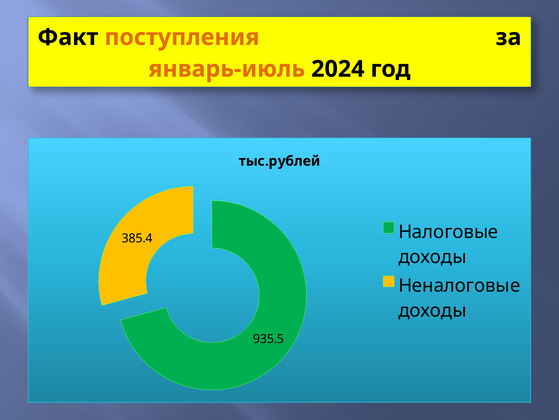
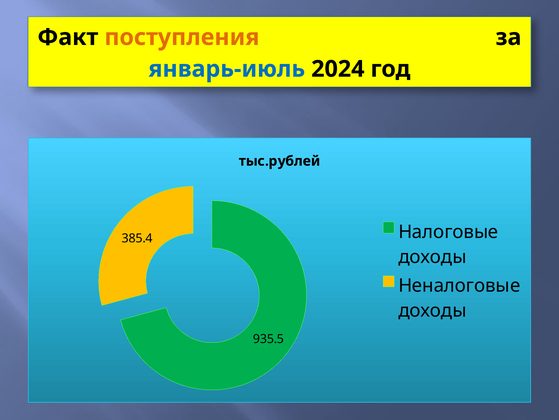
январь-июль colour: orange -> blue
